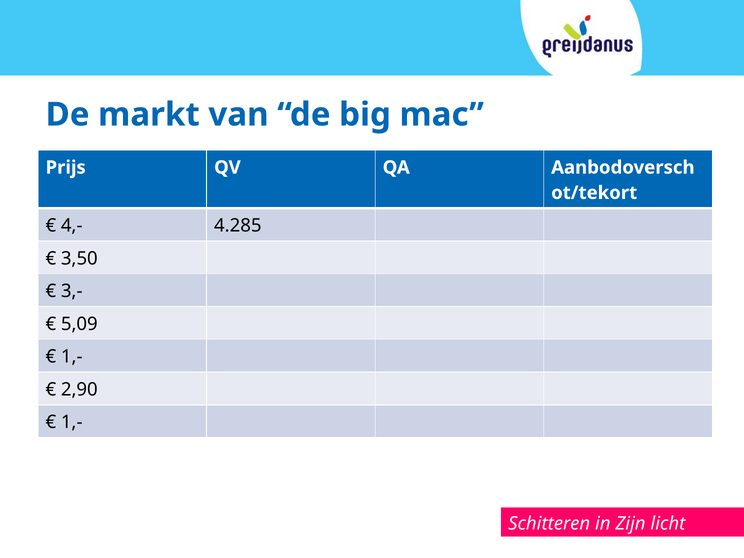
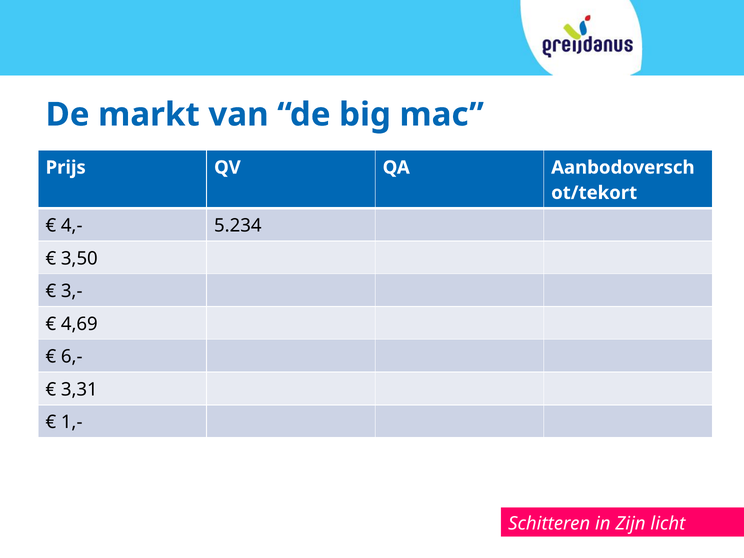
4.285: 4.285 -> 5.234
5,09: 5,09 -> 4,69
1,- at (72, 357): 1,- -> 6,-
2,90: 2,90 -> 3,31
